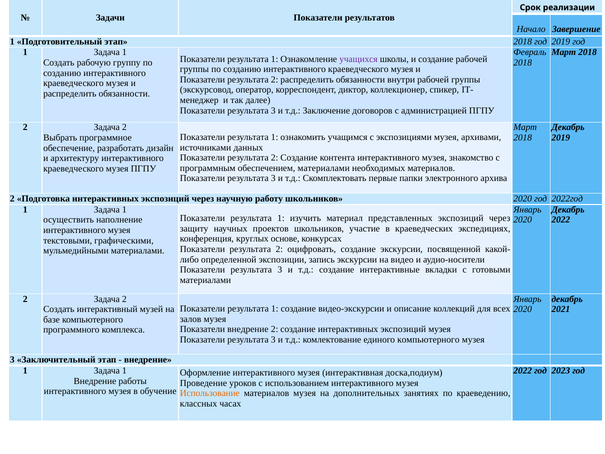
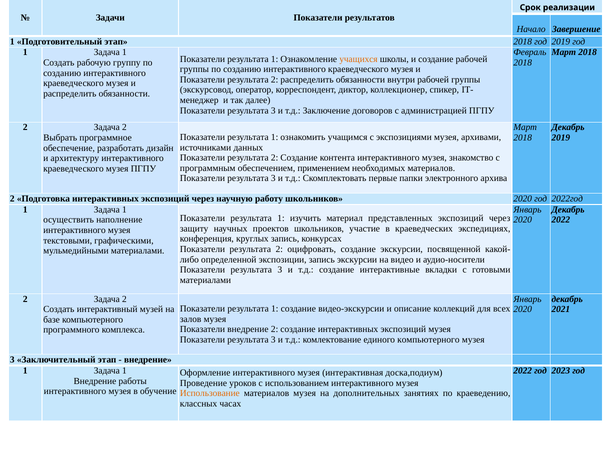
учащихся colour: purple -> orange
обеспечением материалами: материалами -> применением
круглых основе: основе -> запись
